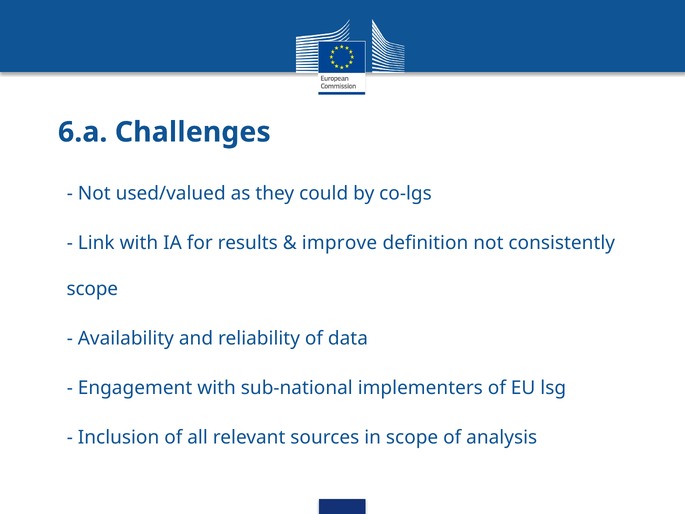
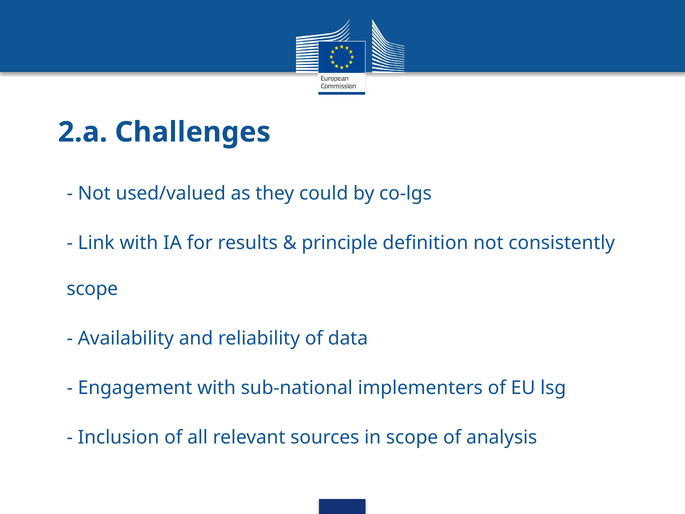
6.a: 6.a -> 2.a
improve: improve -> principle
